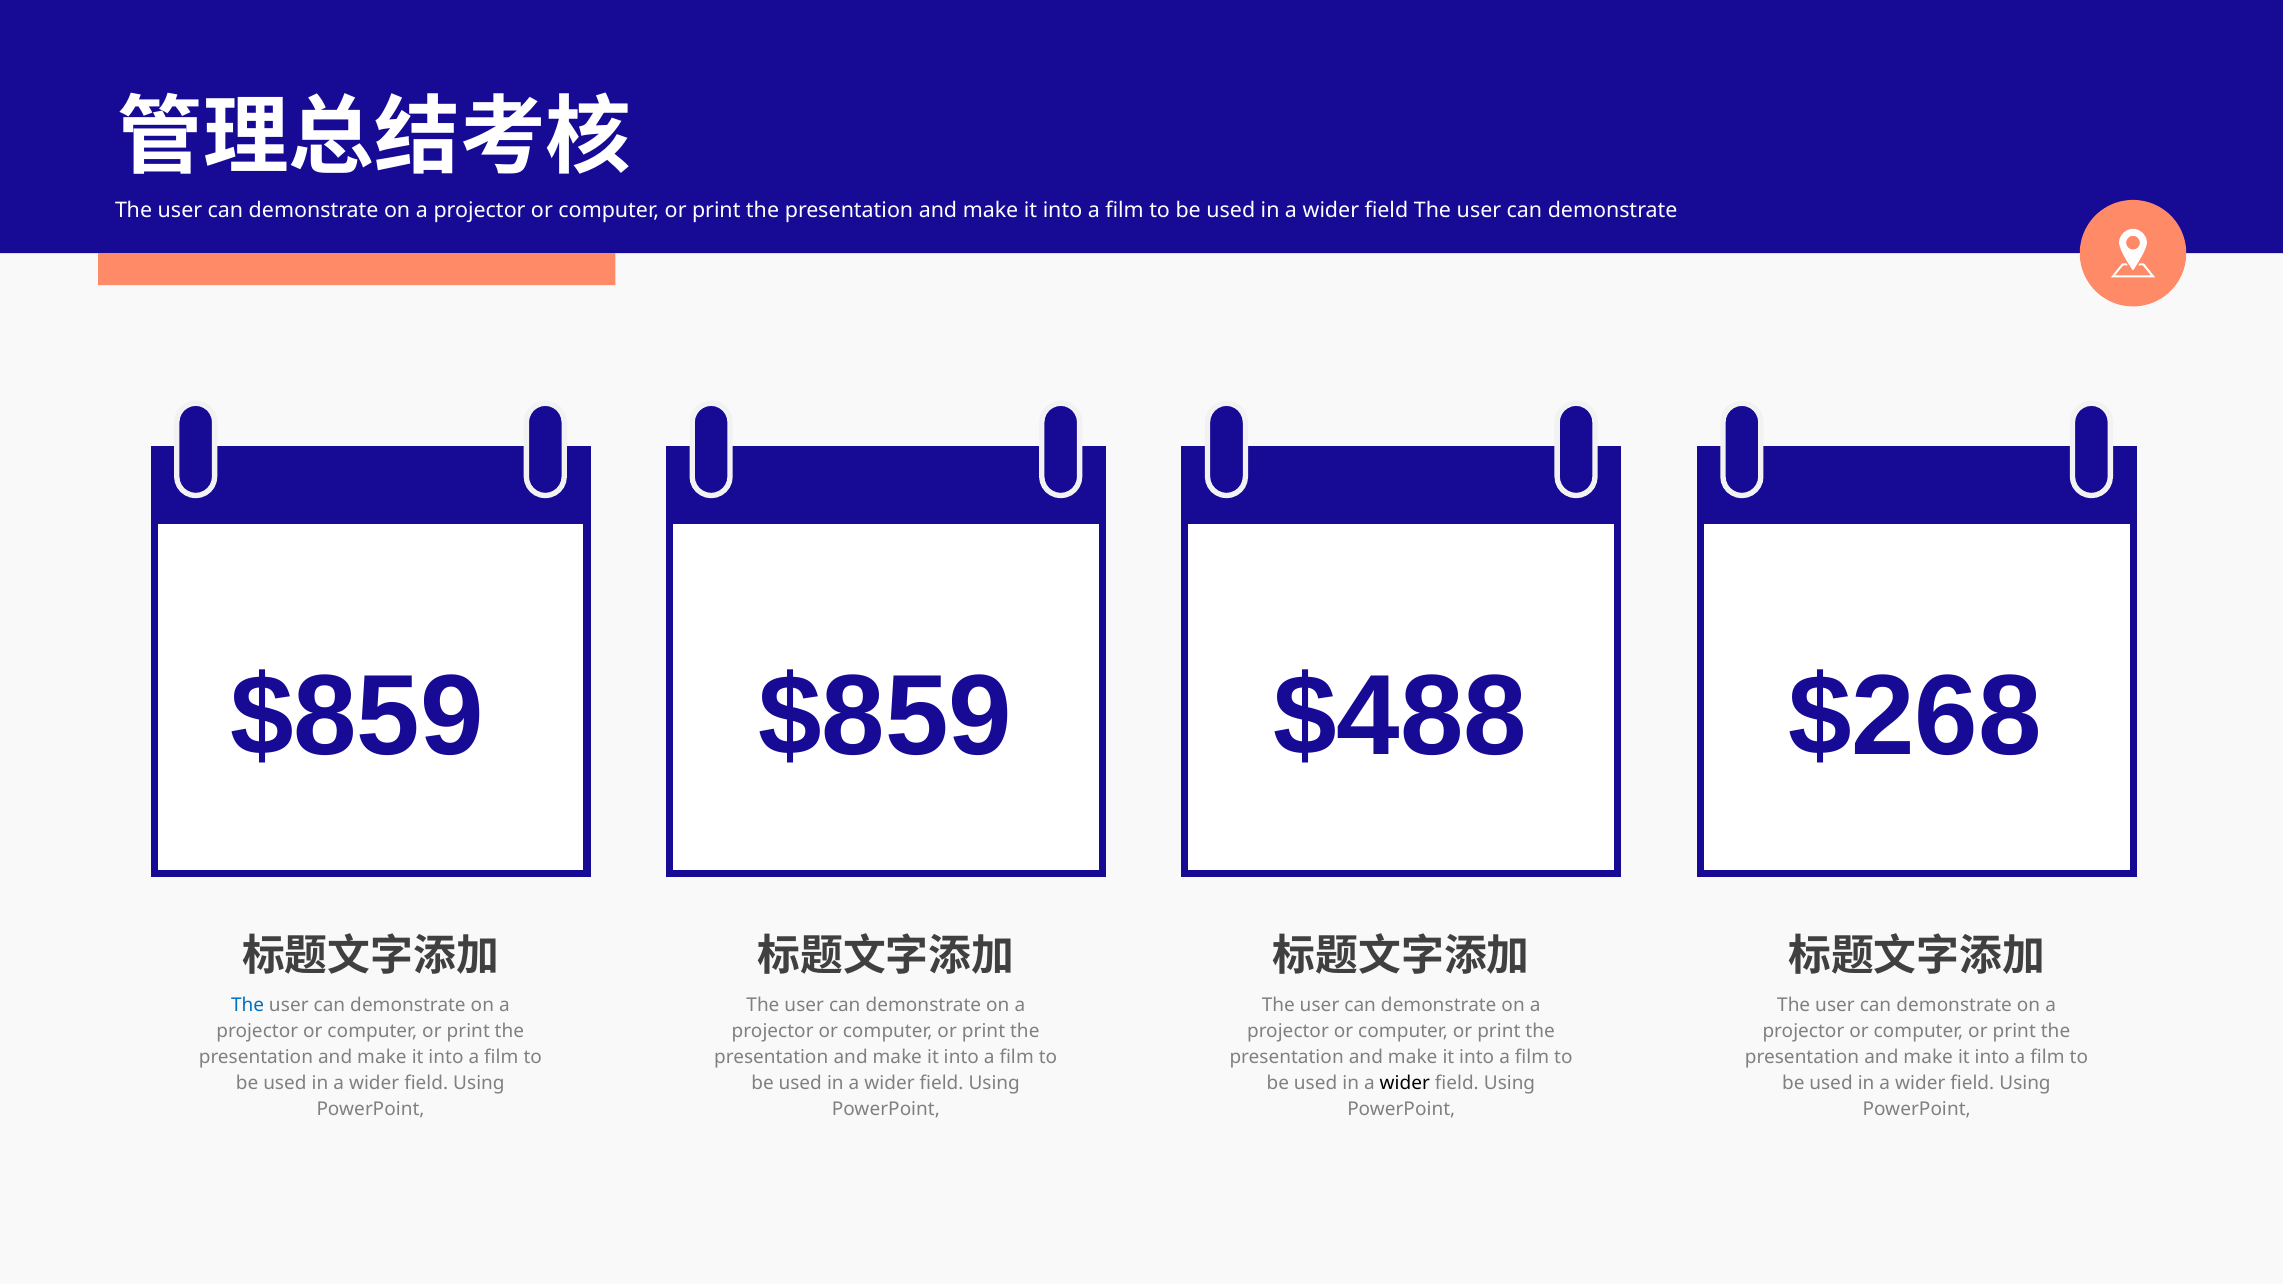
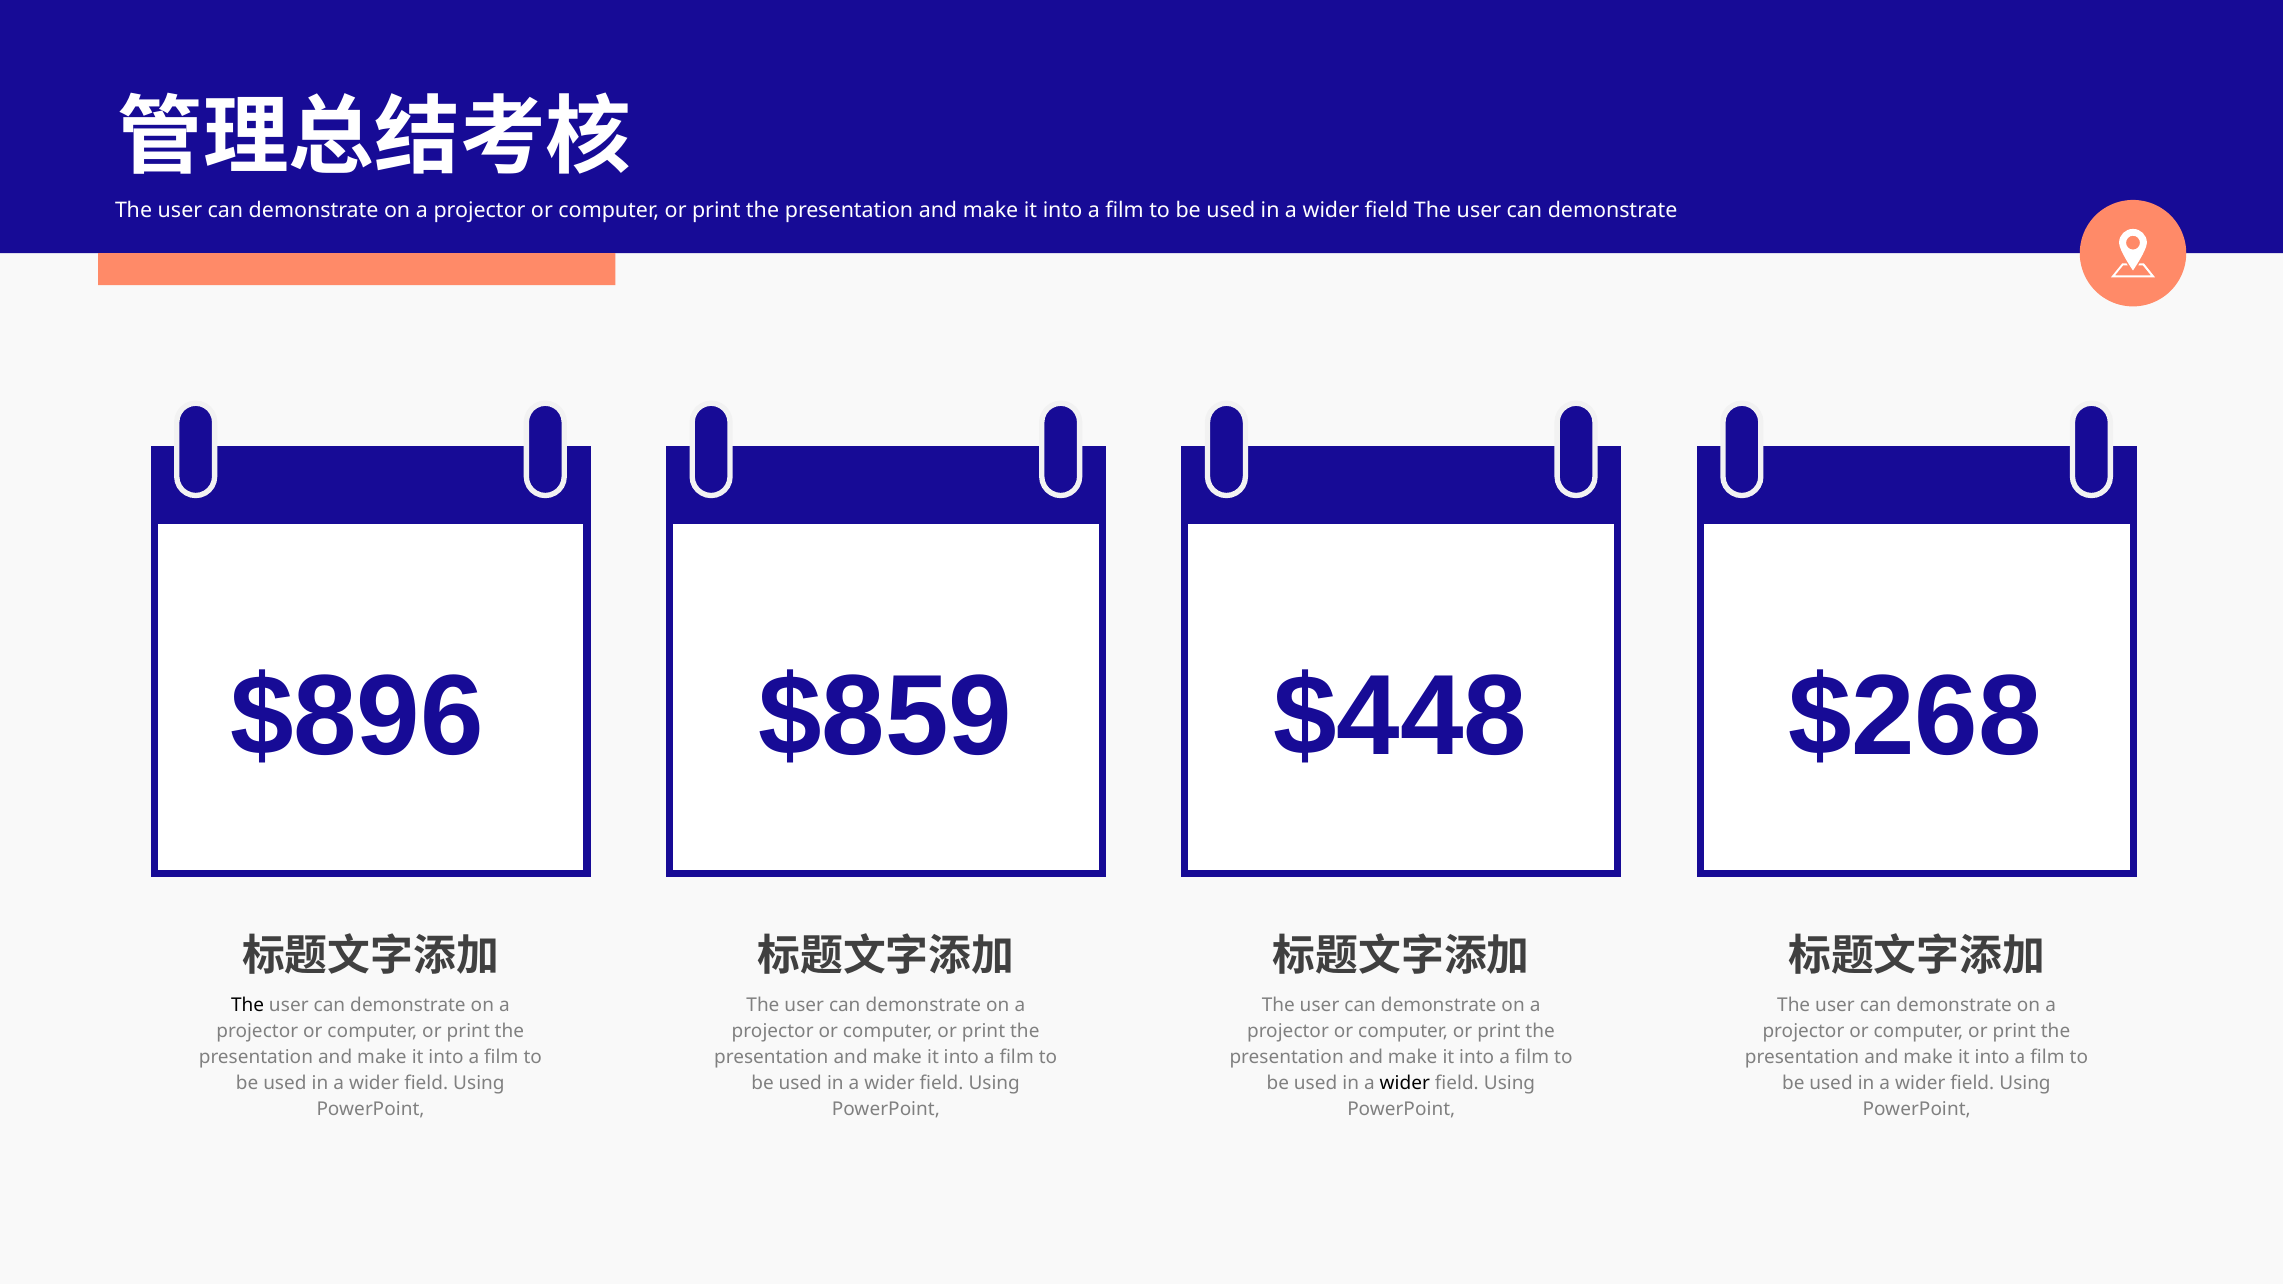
$859 at (357, 717): $859 -> $896
$488: $488 -> $448
The at (248, 1005) colour: blue -> black
